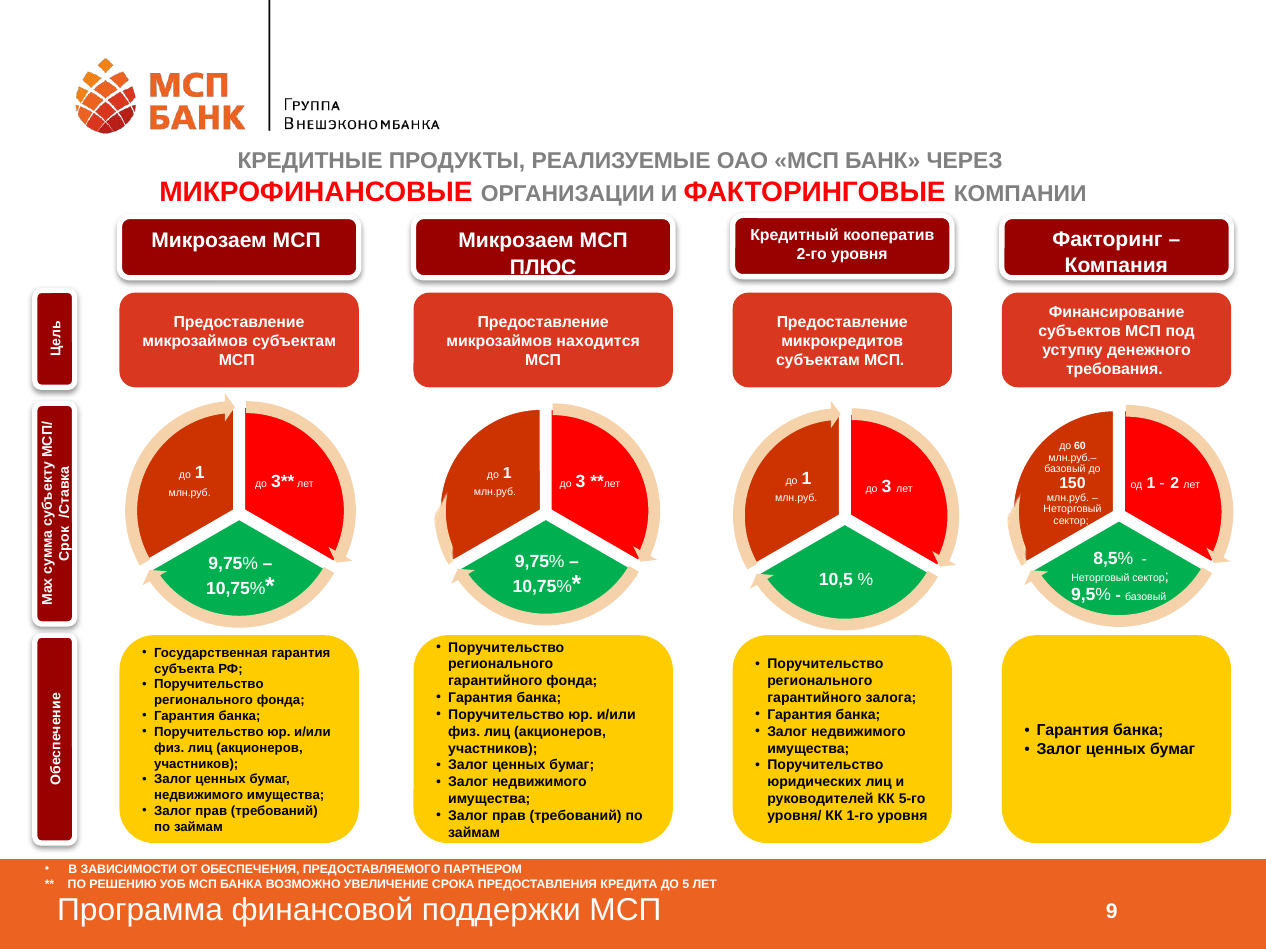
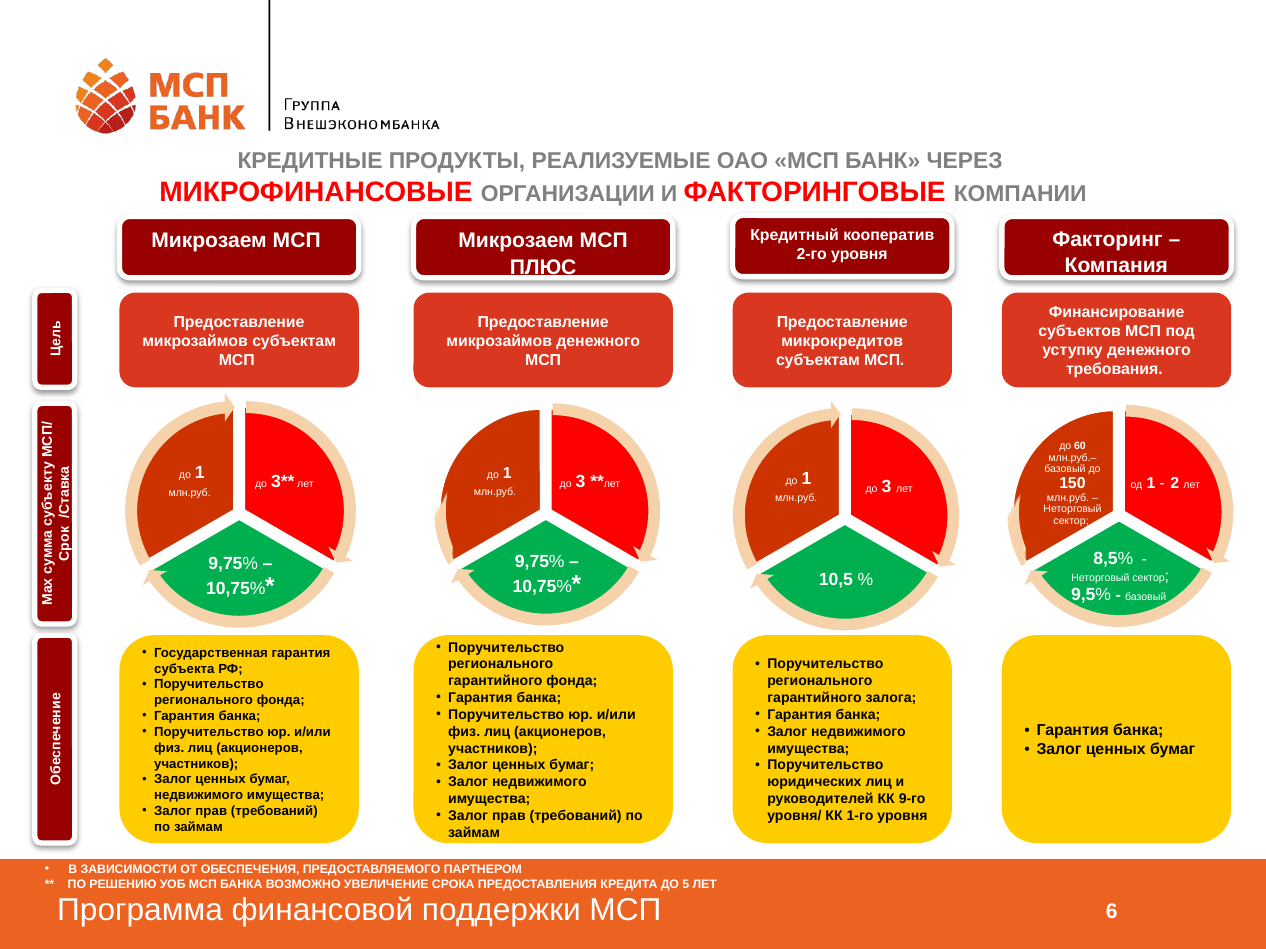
микрозаймов находится: находится -> денежного
5-го: 5-го -> 9-го
9: 9 -> 6
